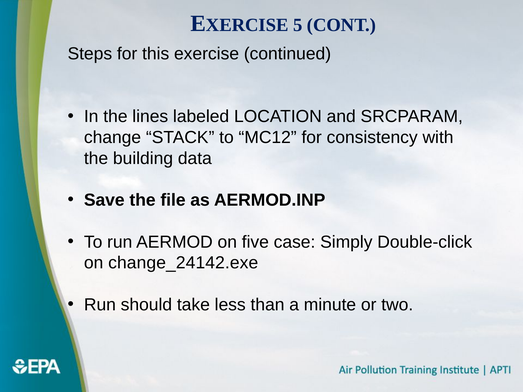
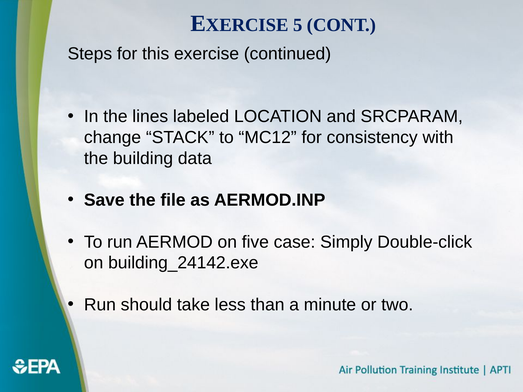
change_24142.exe: change_24142.exe -> building_24142.exe
